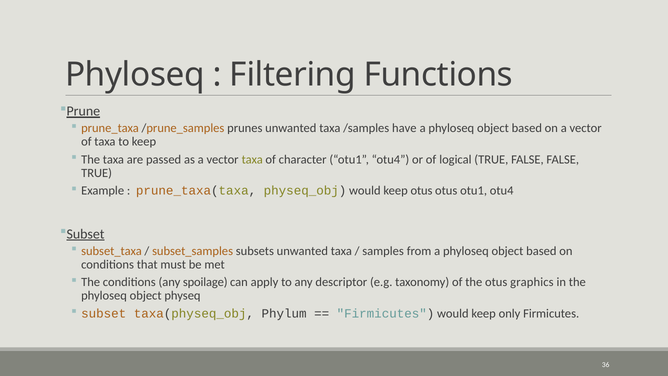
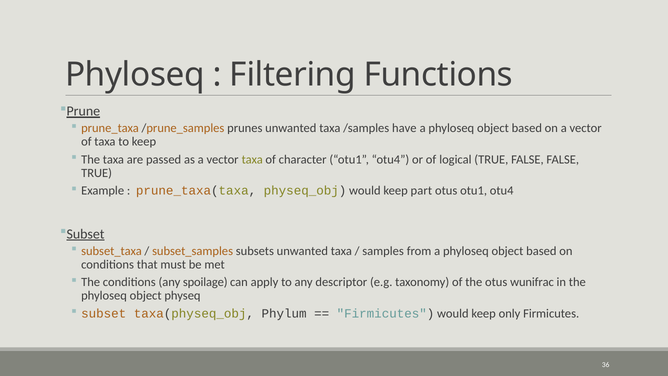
keep otus: otus -> part
graphics: graphics -> wunifrac
